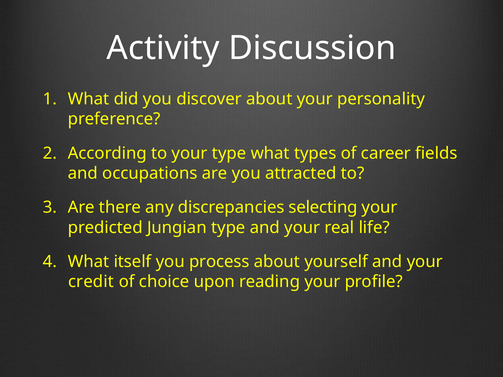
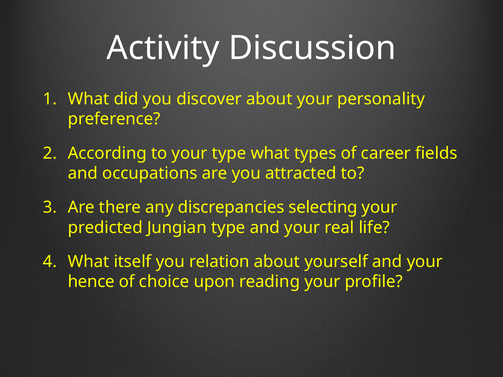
process: process -> relation
credit: credit -> hence
